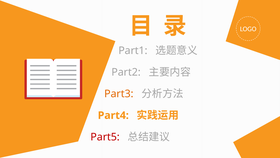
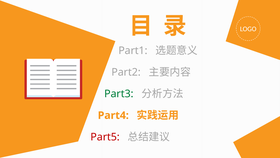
Part3 colour: orange -> green
